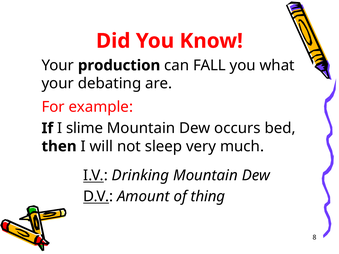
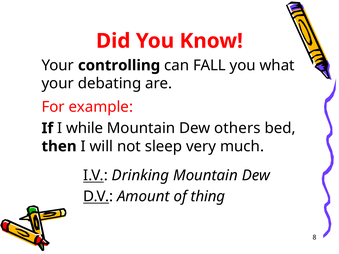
production: production -> controlling
slime: slime -> while
occurs: occurs -> others
